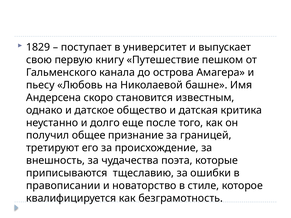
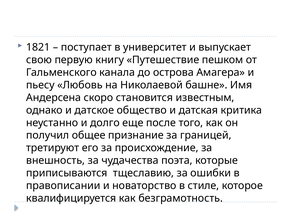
1829: 1829 -> 1821
